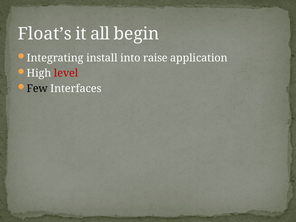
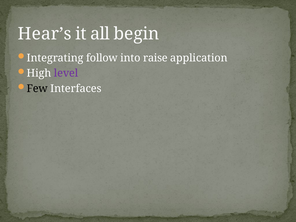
Float’s: Float’s -> Hear’s
install: install -> follow
level colour: red -> purple
